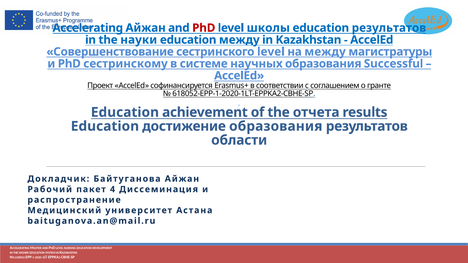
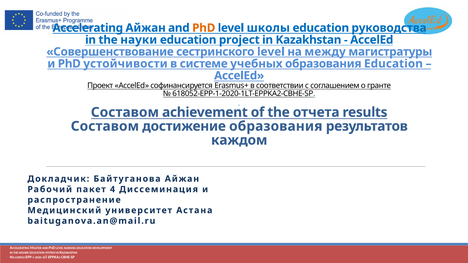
PhD at (204, 28) colour: red -> orange
education результатов: результатов -> руководства
education между: между -> project
сестринскому: сестринскому -> устойчивости
научных: научных -> учебных
образования Successful: Successful -> Education
Education at (125, 112): Education -> Составом
Education at (105, 126): Education -> Составом
области: области -> каждом
